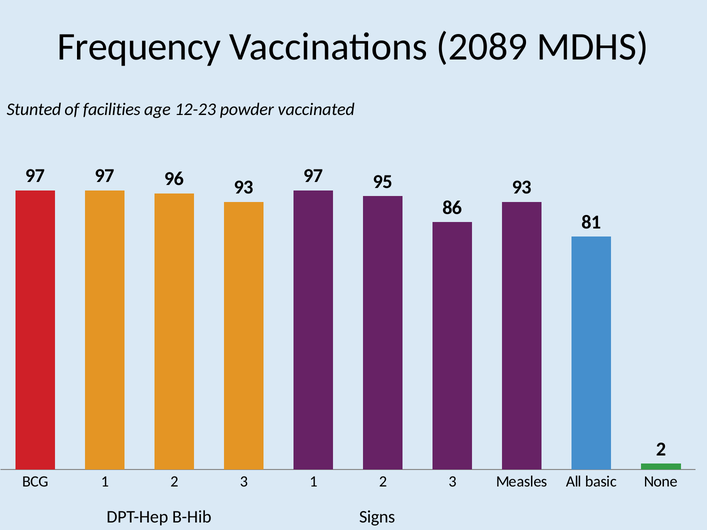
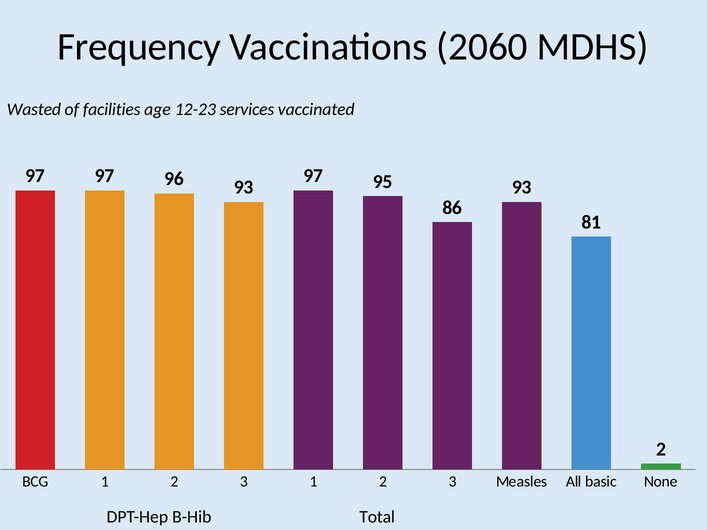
2089: 2089 -> 2060
Stunted: Stunted -> Wasted
powder: powder -> services
Signs: Signs -> Total
